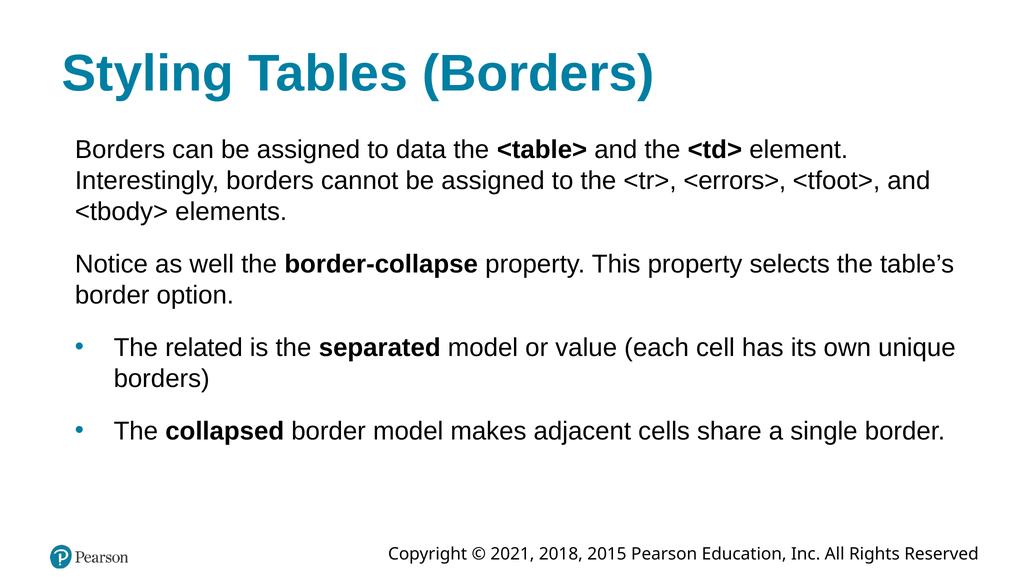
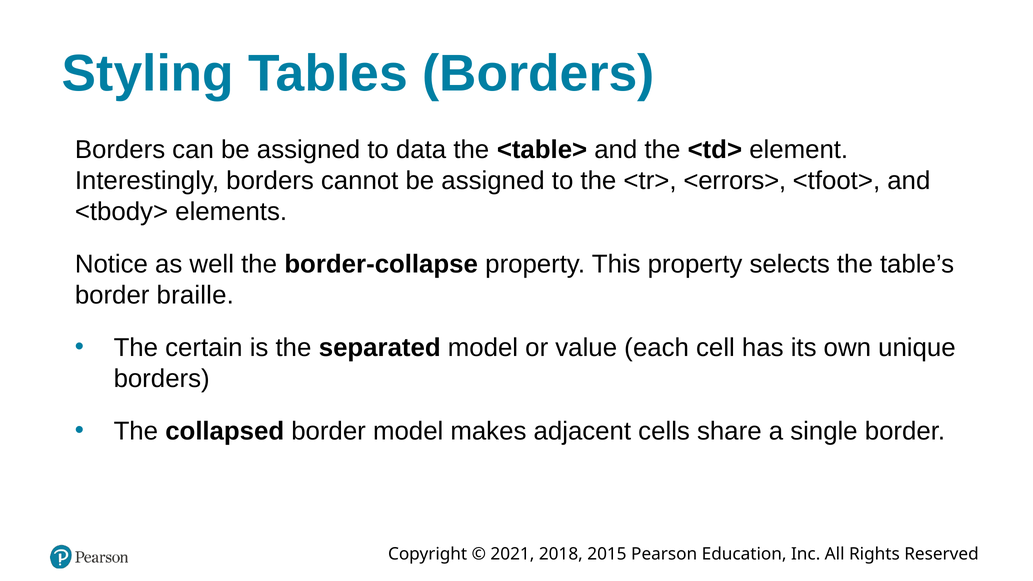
option: option -> braille
related: related -> certain
